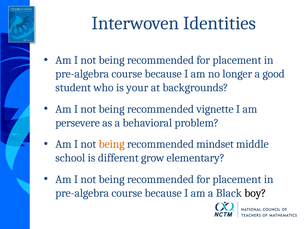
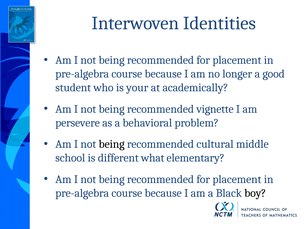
backgrounds: backgrounds -> academically
being at (112, 144) colour: orange -> black
mindset: mindset -> cultural
grow: grow -> what
